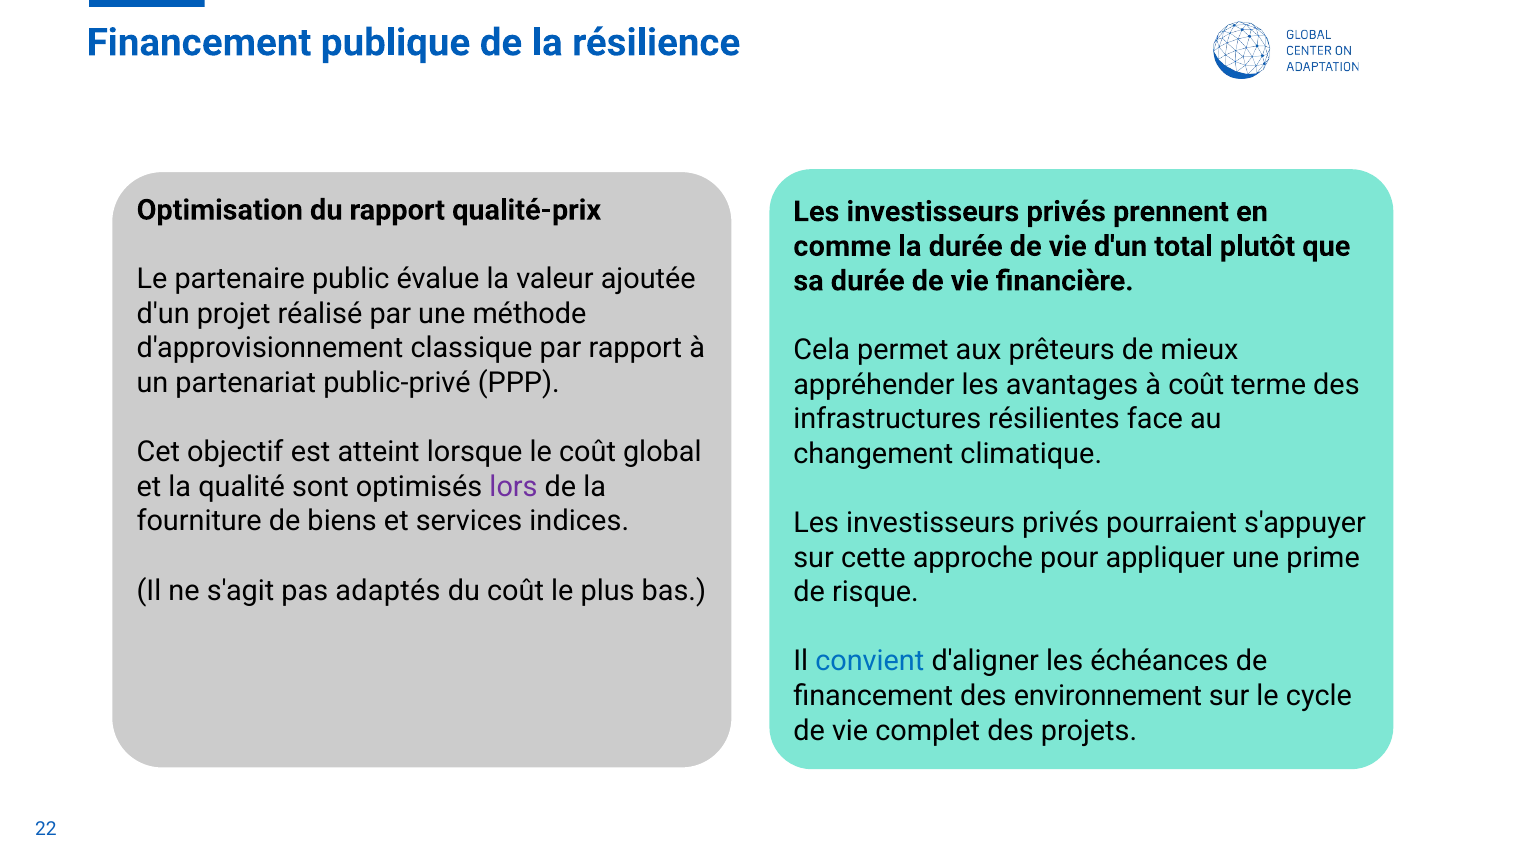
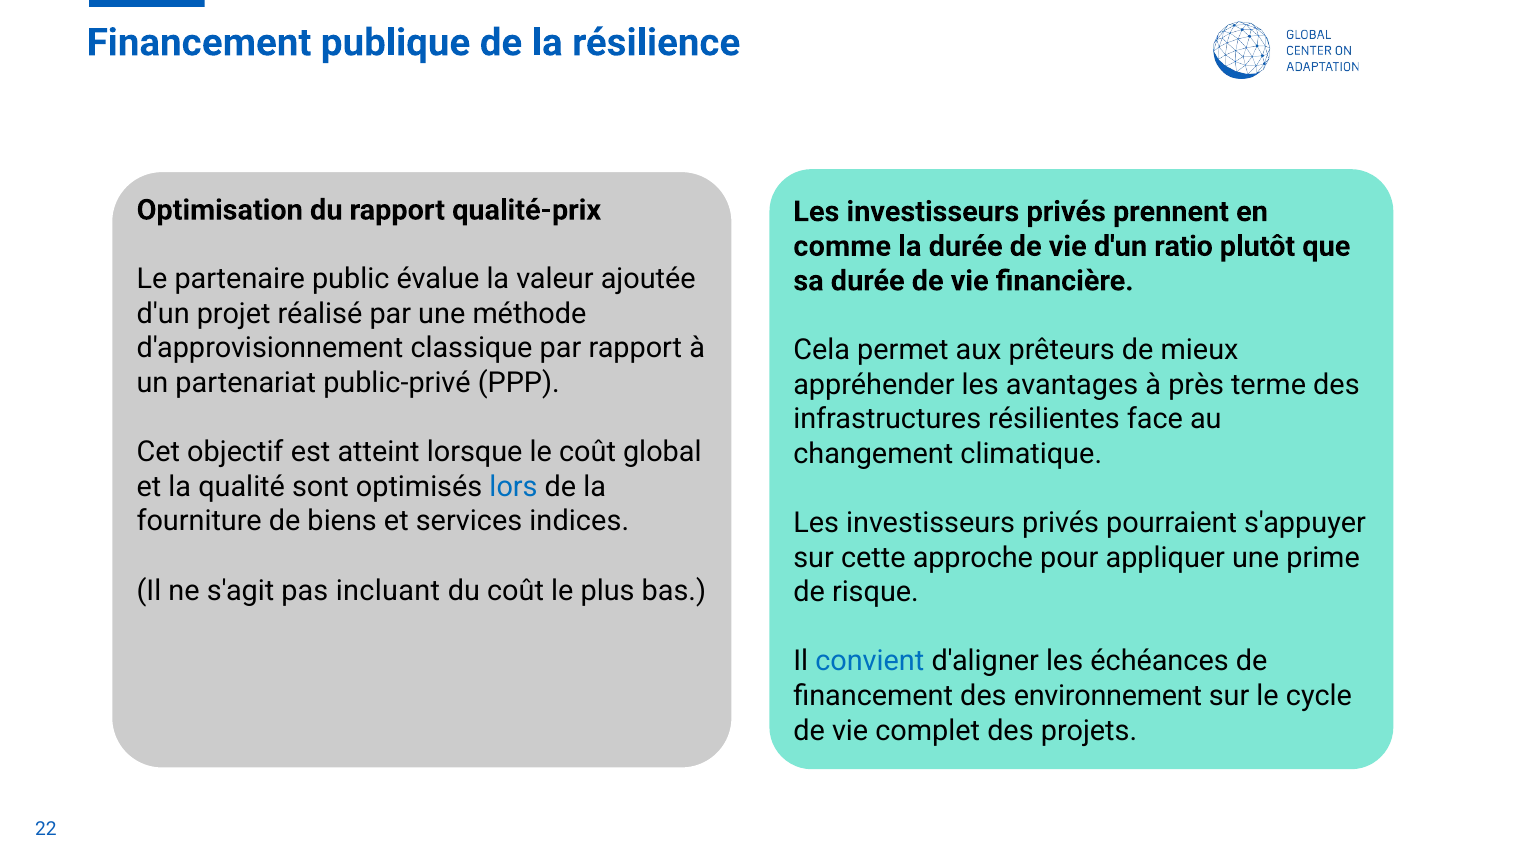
total: total -> ratio
à coût: coût -> près
lors colour: purple -> blue
adaptés: adaptés -> incluant
